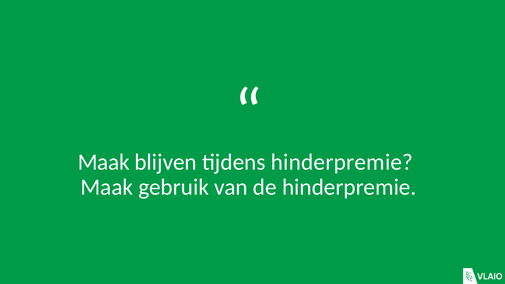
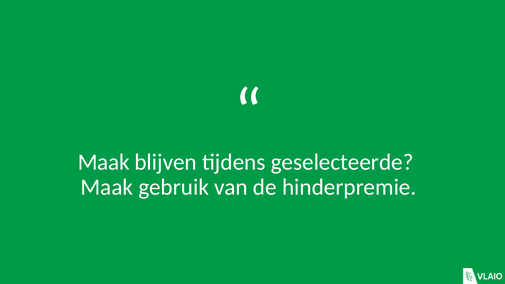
tijdens hinderpremie: hinderpremie -> geselecteerde
